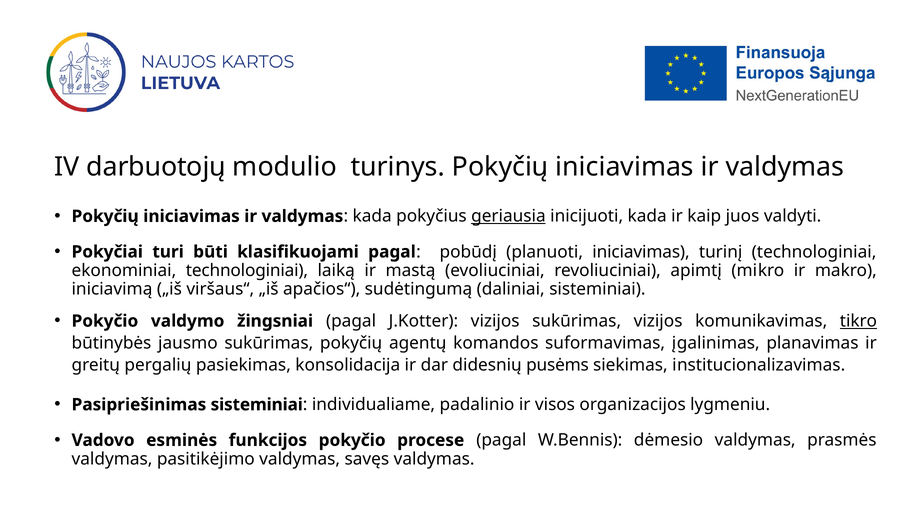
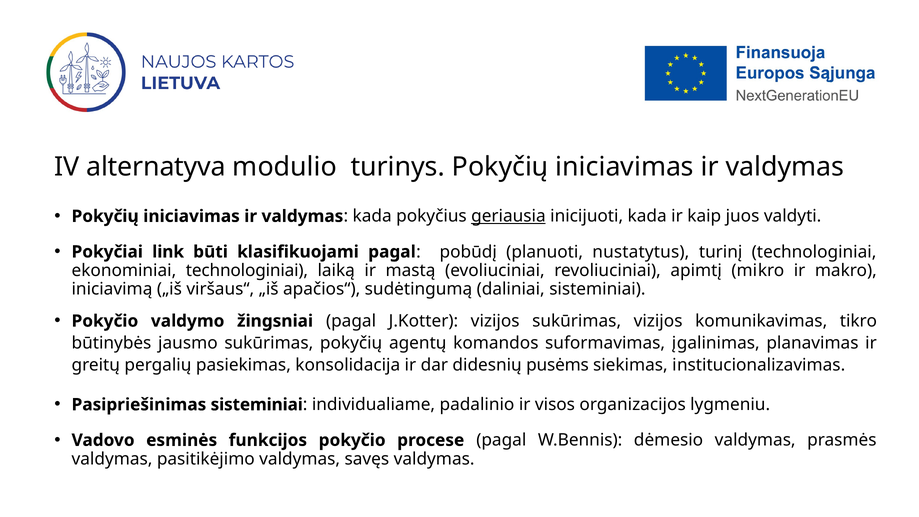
darbuotojų: darbuotojų -> alternatyva
turi: turi -> link
planuoti iniciavimas: iniciavimas -> nustatytus
tikro underline: present -> none
